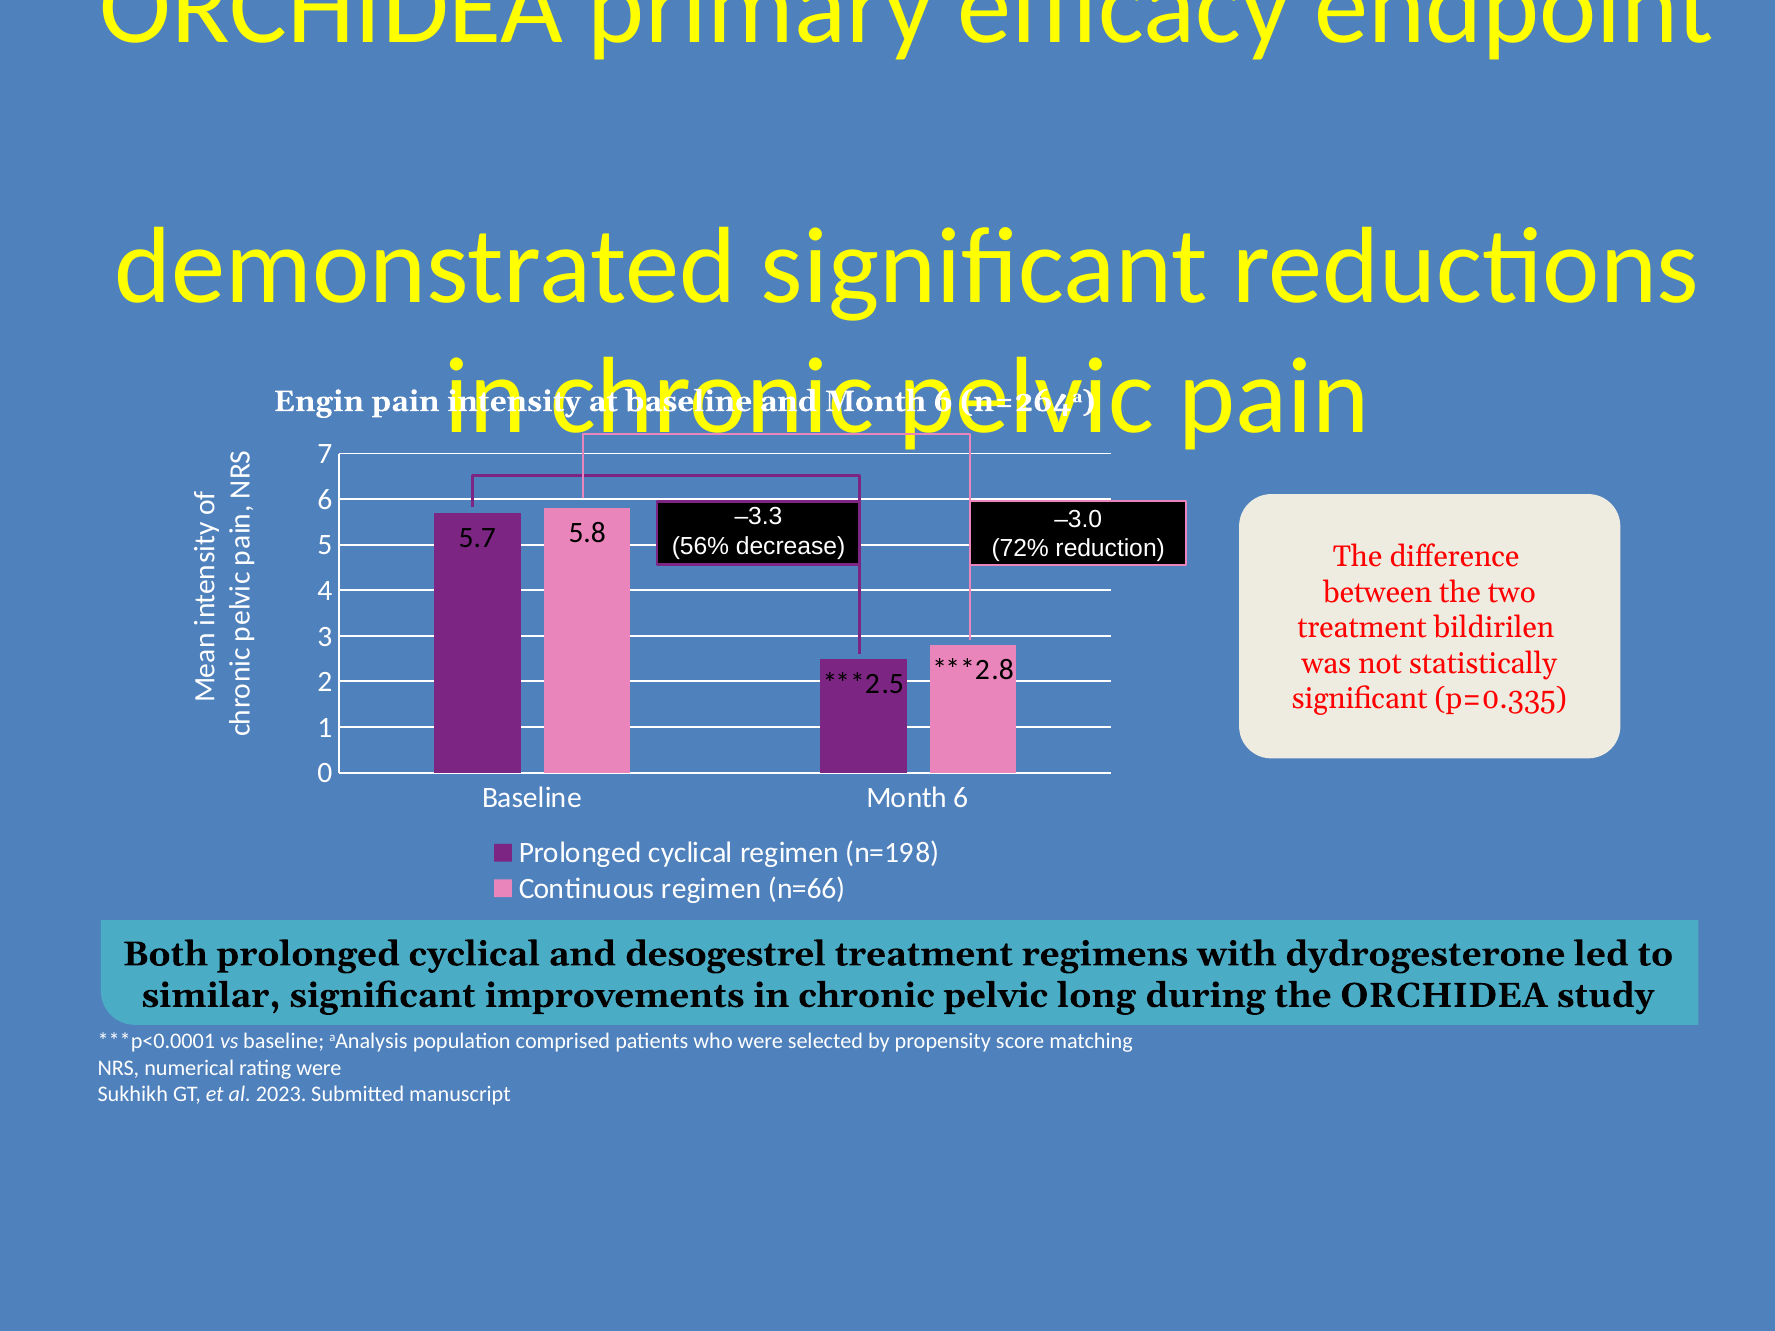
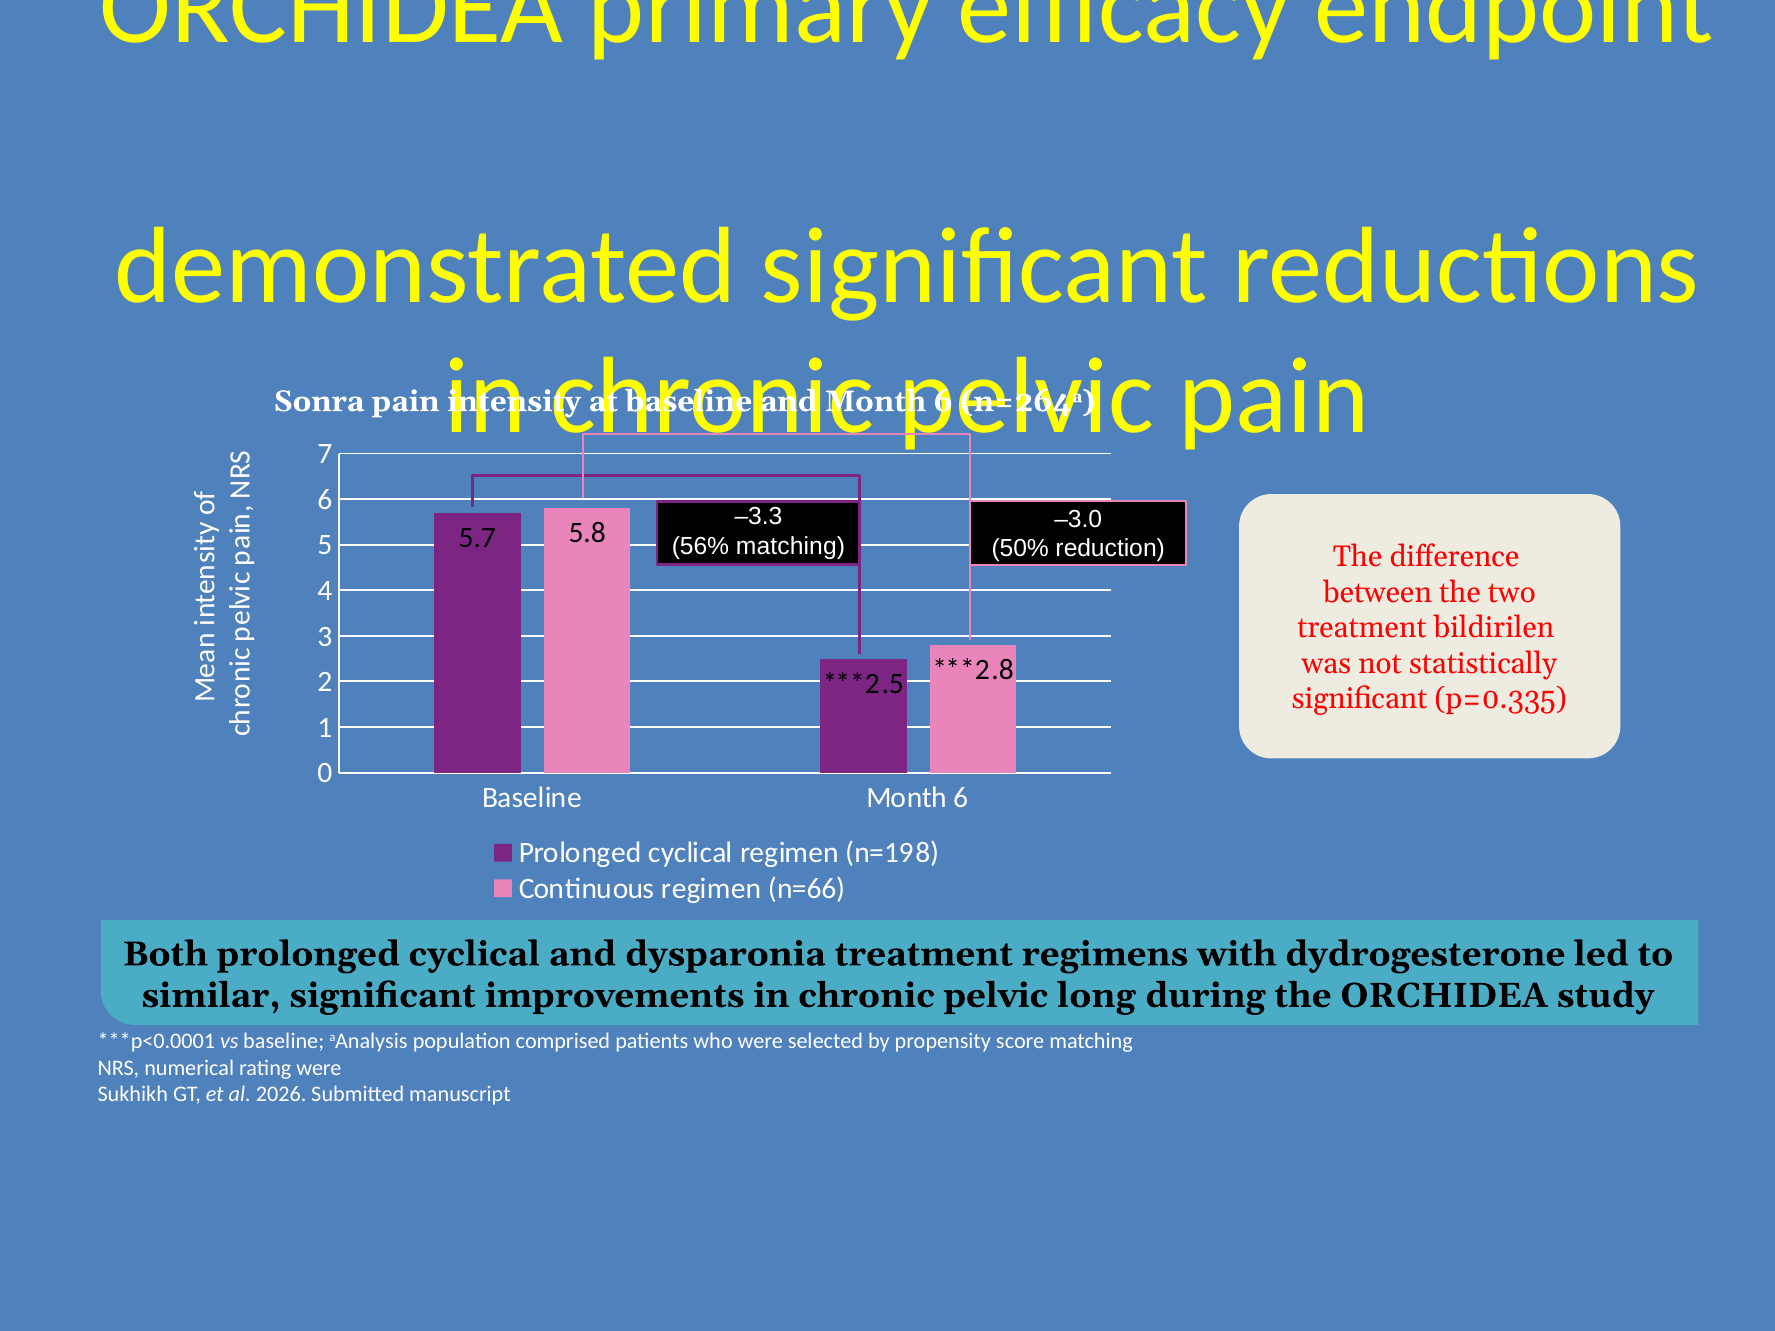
Engin: Engin -> Sonra
56% decrease: decrease -> matching
72%: 72% -> 50%
desogestrel: desogestrel -> dysparonia
2023: 2023 -> 2026
